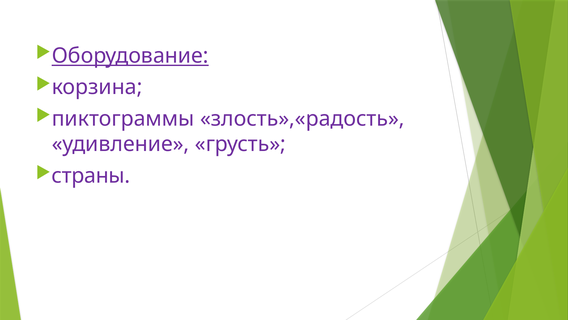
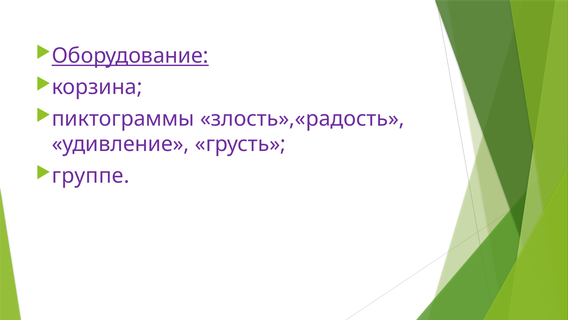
страны: страны -> группе
